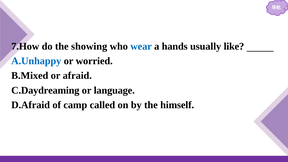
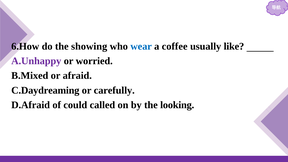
7.How: 7.How -> 6.How
hands: hands -> coffee
A.Unhappy colour: blue -> purple
language: language -> carefully
camp: camp -> could
himself: himself -> looking
